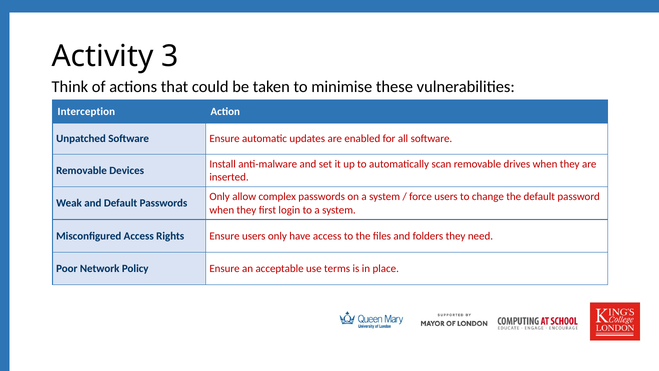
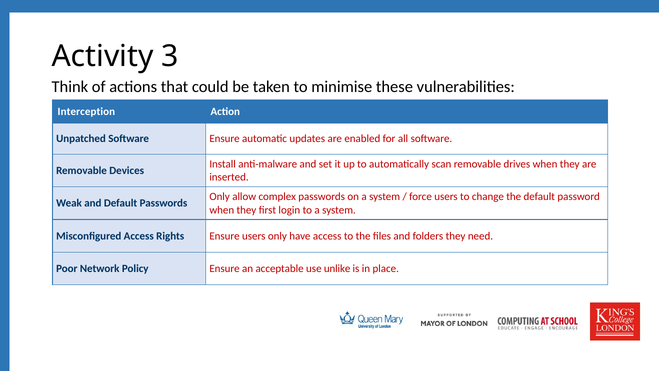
terms: terms -> unlike
